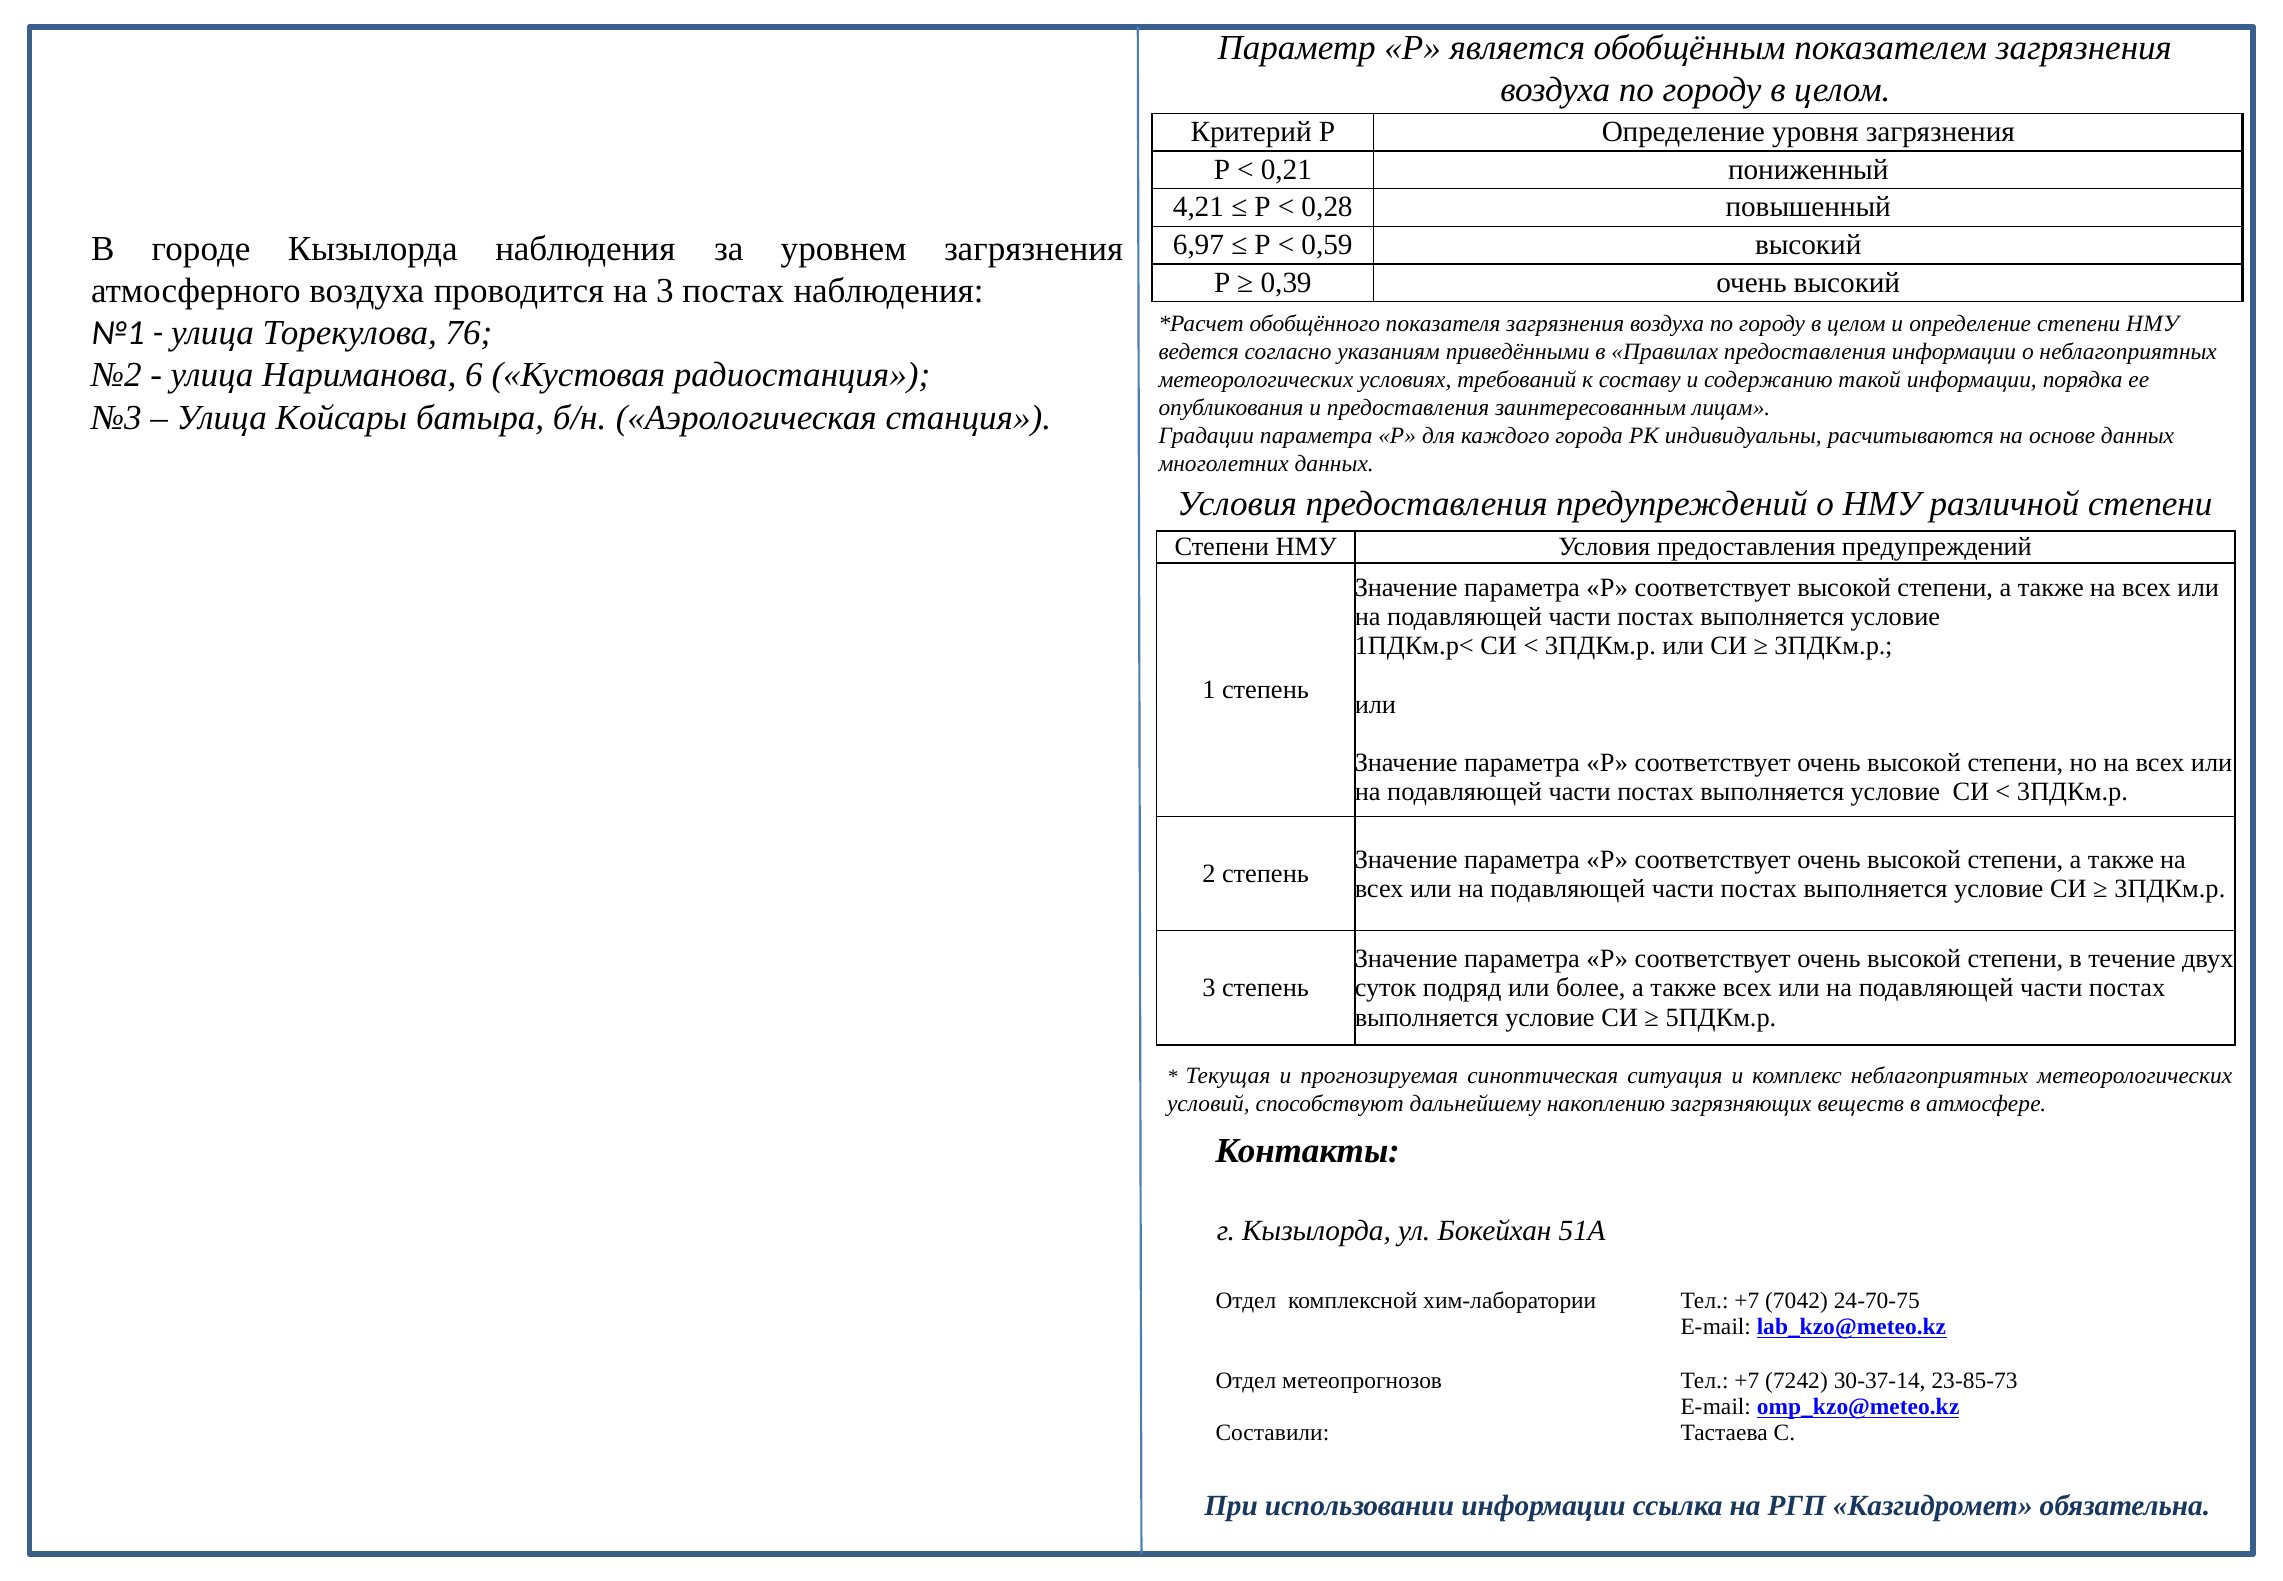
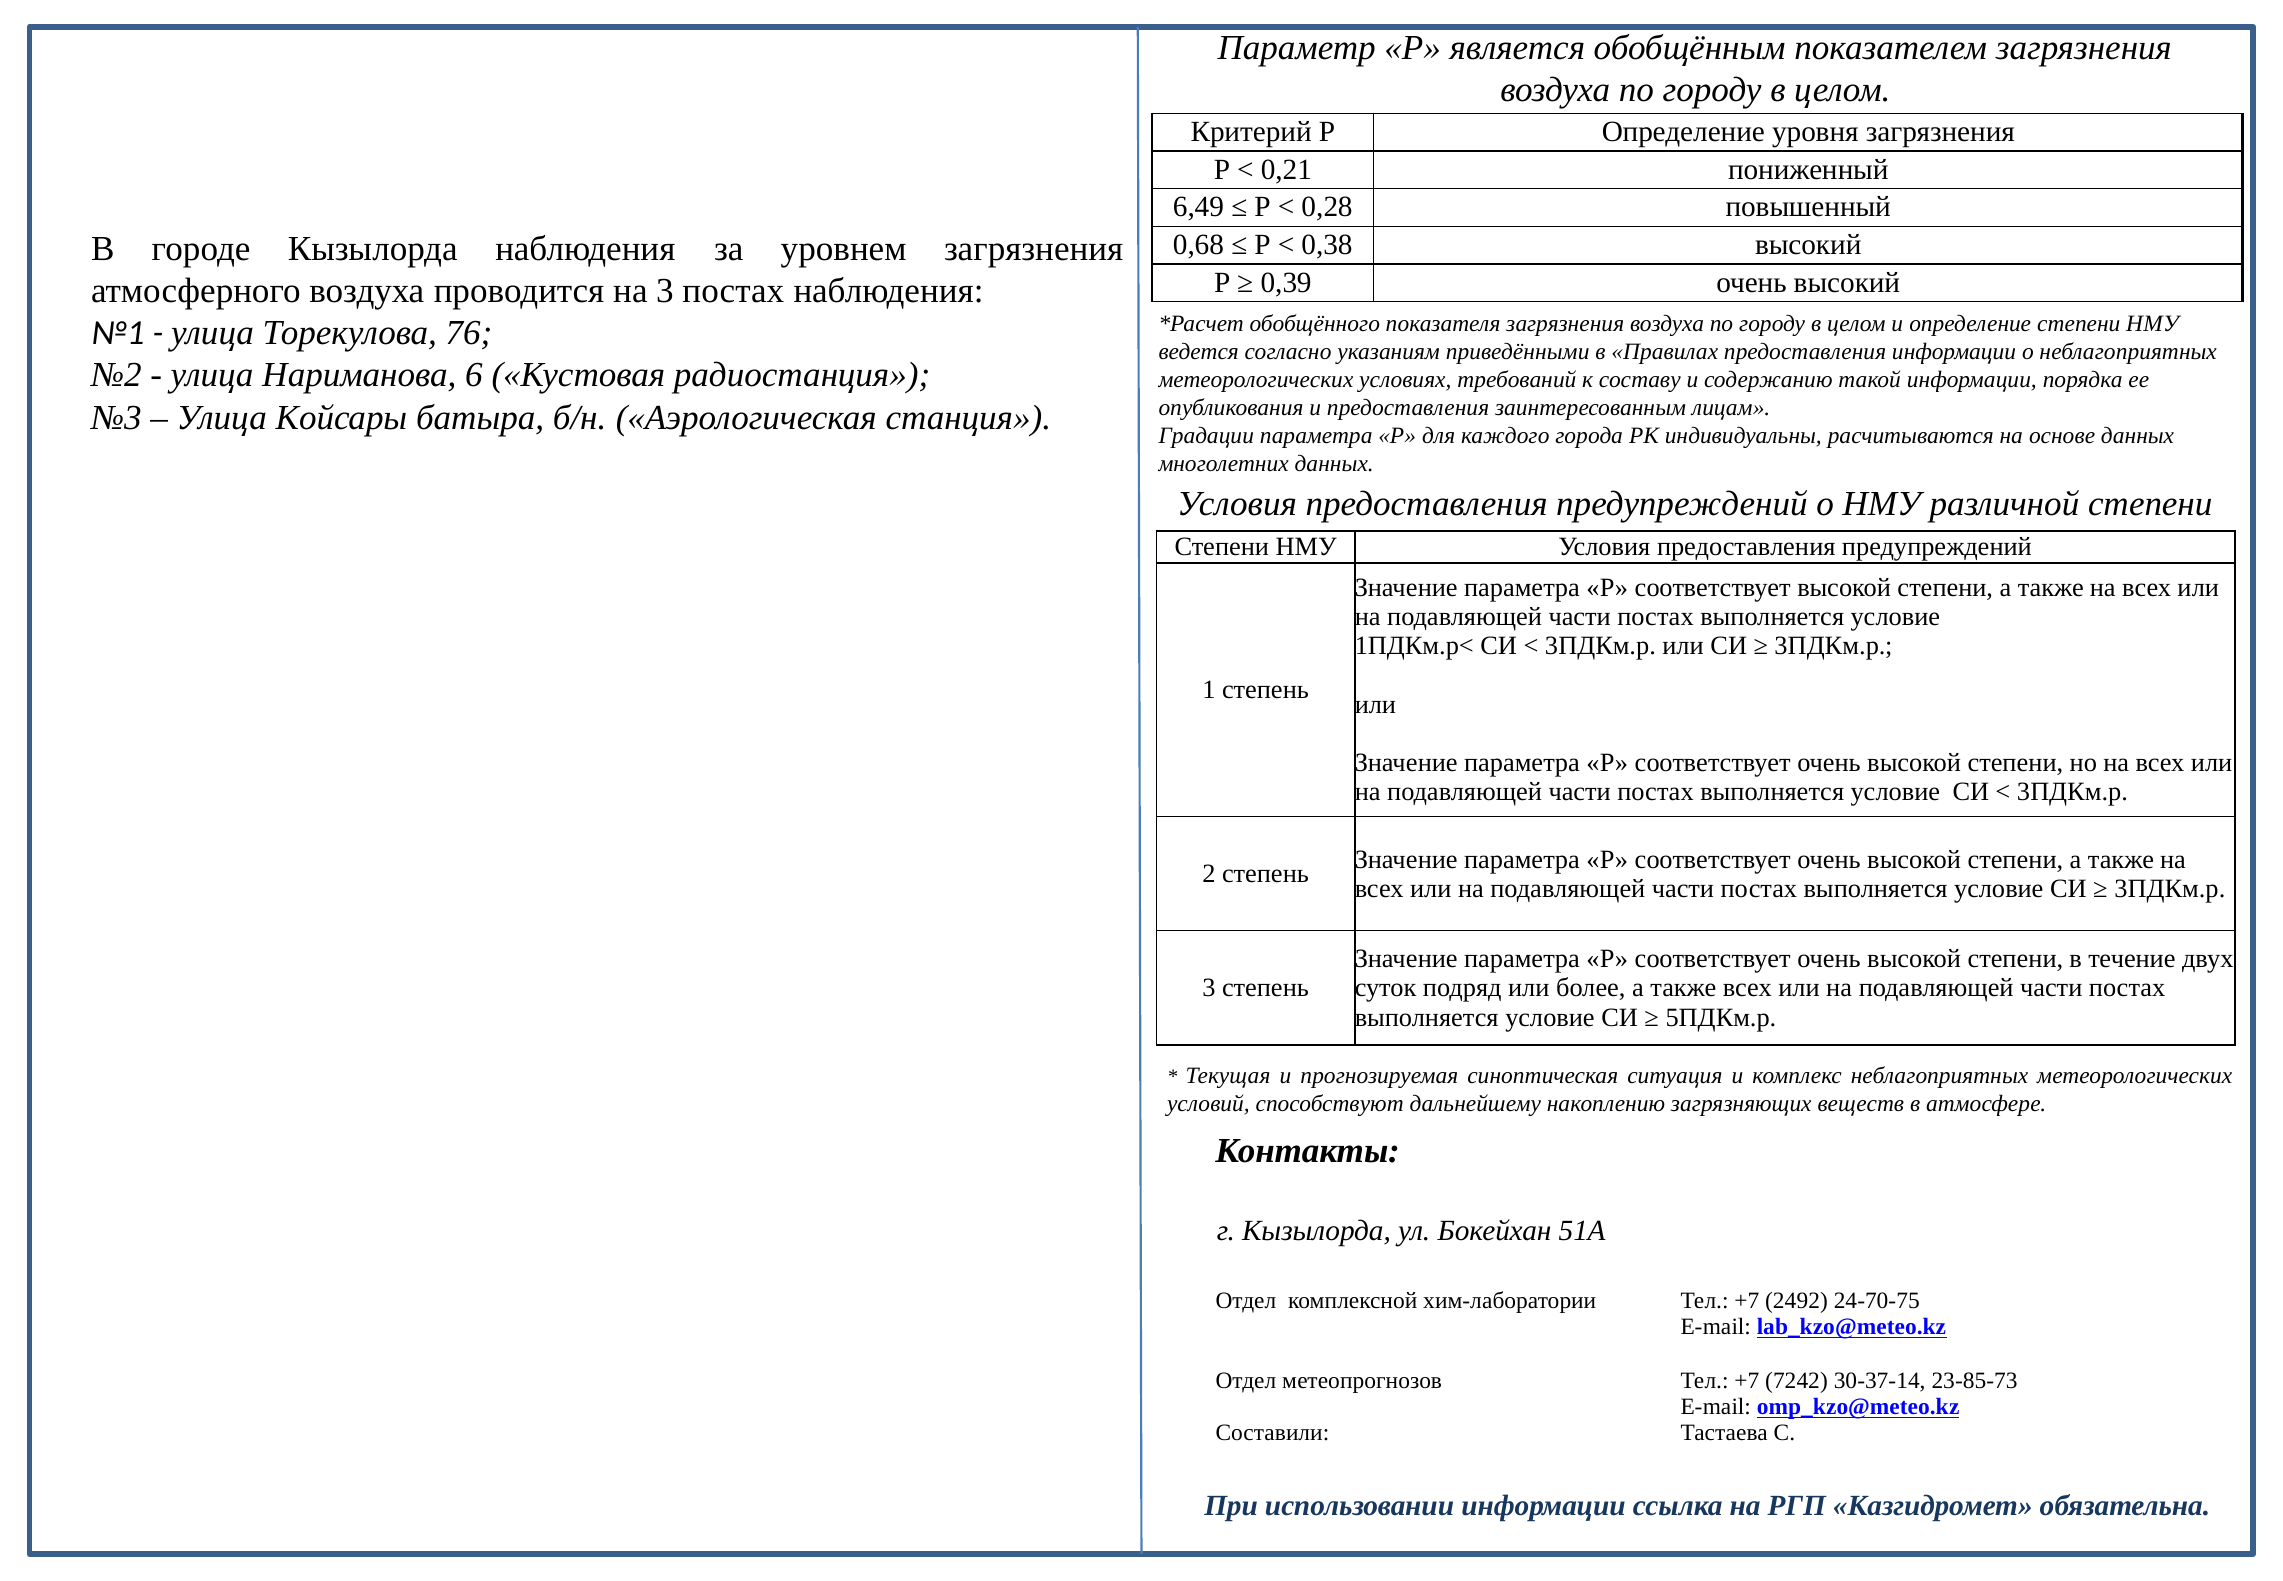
4,21: 4,21 -> 6,49
6,97: 6,97 -> 0,68
0,59: 0,59 -> 0,38
7042: 7042 -> 2492
